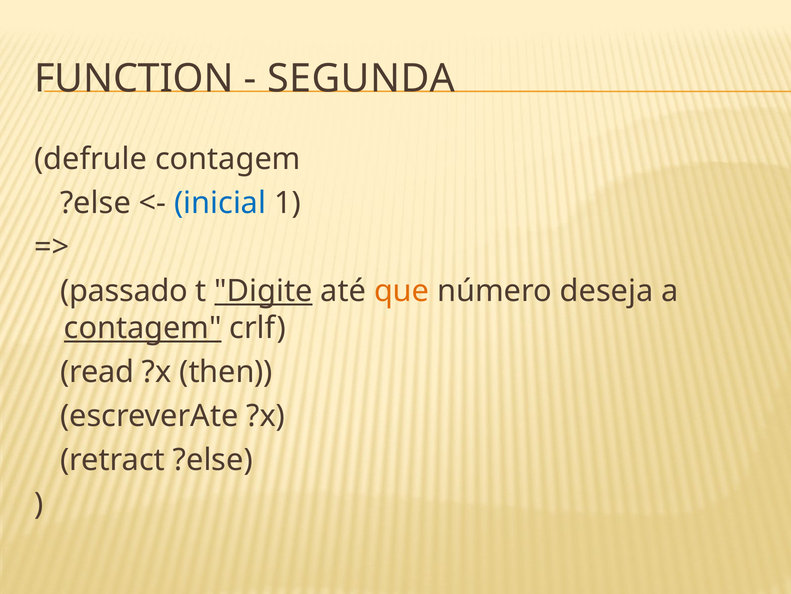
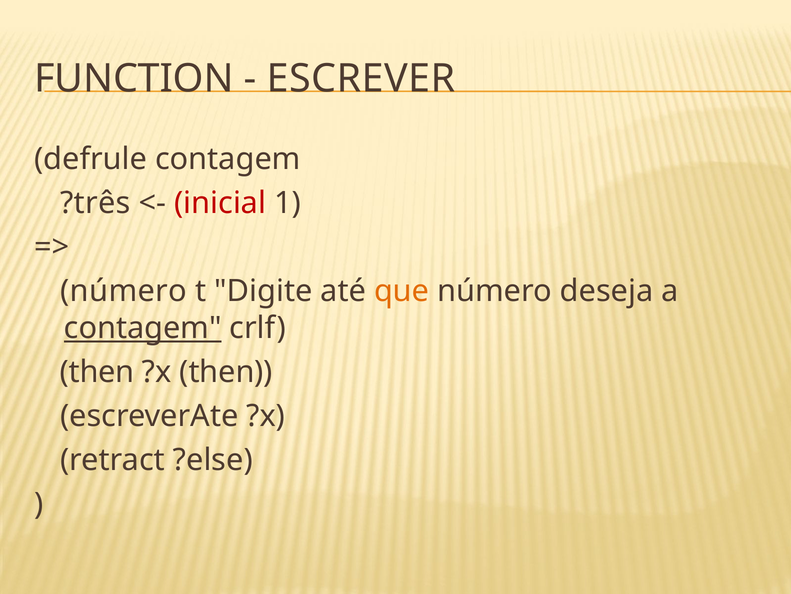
SEGUNDA: SEGUNDA -> ESCREVER
?else at (95, 203): ?else -> ?três
inicial colour: blue -> red
passado at (124, 291): passado -> número
Digite underline: present -> none
read at (97, 372): read -> then
